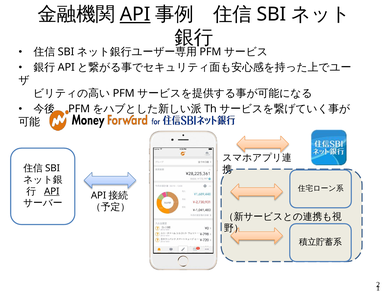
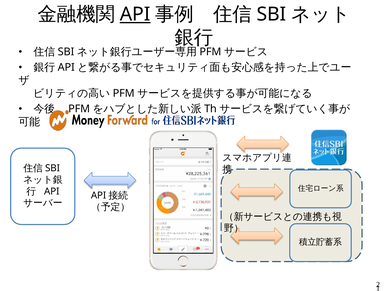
API at (52, 191) underline: present -> none
